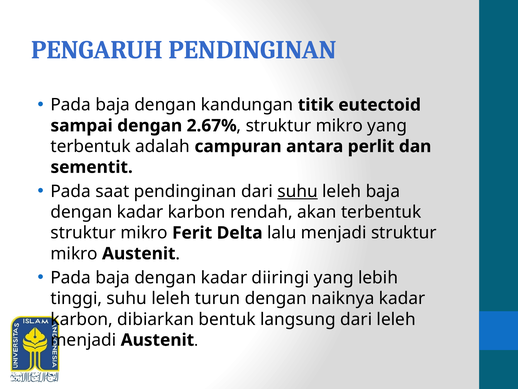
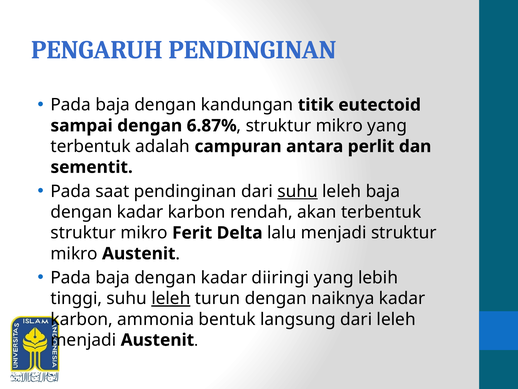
2.67%: 2.67% -> 6.87%
leleh at (171, 298) underline: none -> present
dibiarkan: dibiarkan -> ammonia
